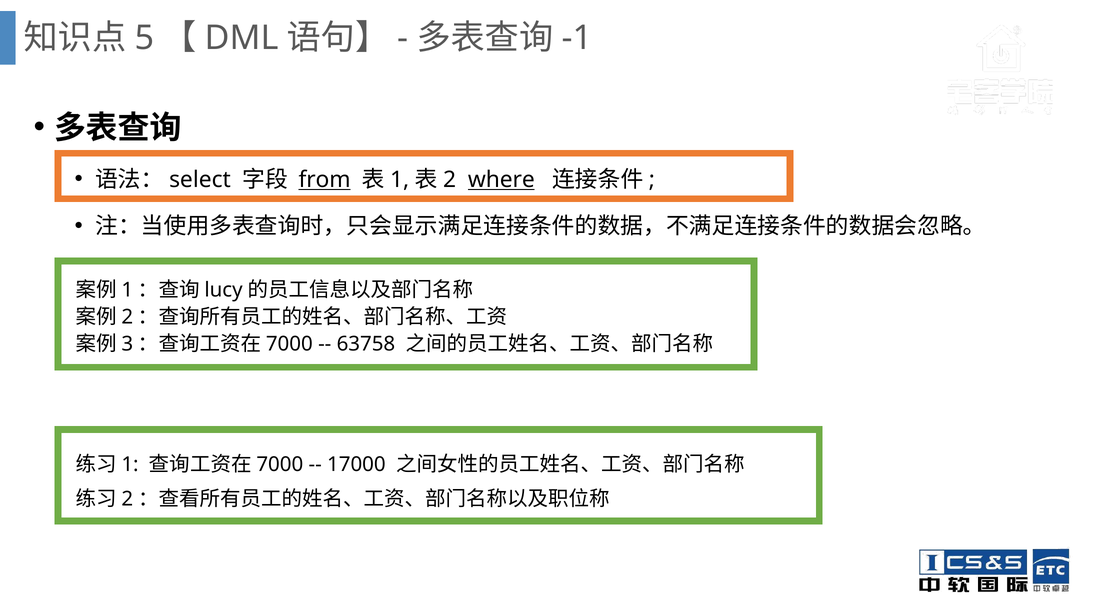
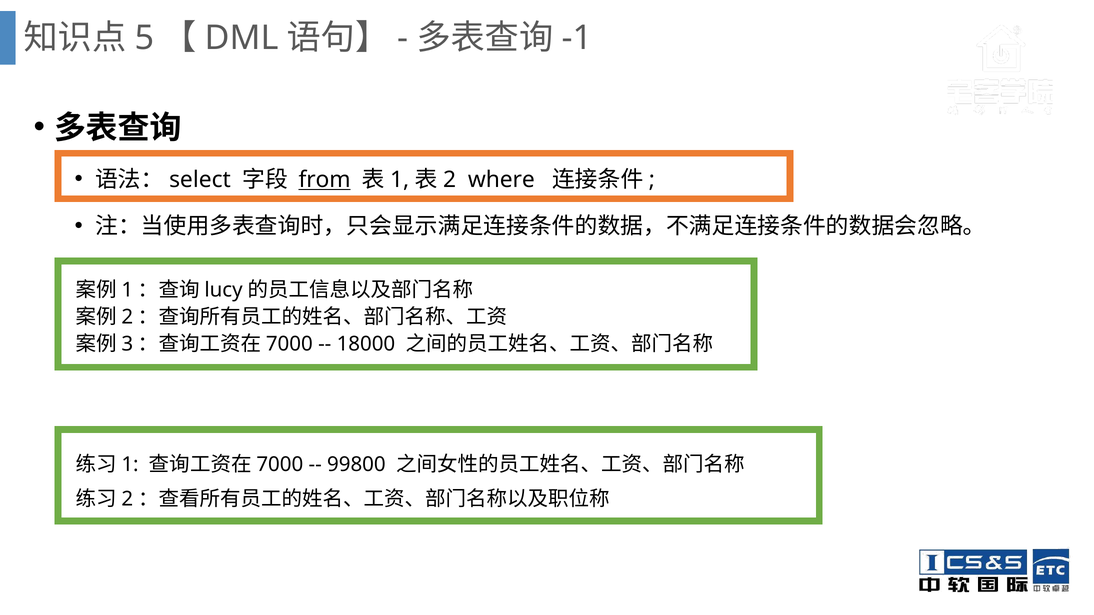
where underline: present -> none
63758: 63758 -> 18000
17000: 17000 -> 99800
